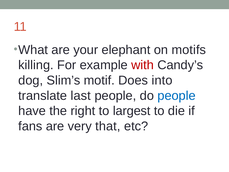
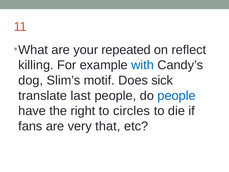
elephant: elephant -> repeated
motifs: motifs -> reflect
with colour: red -> blue
into: into -> sick
largest: largest -> circles
